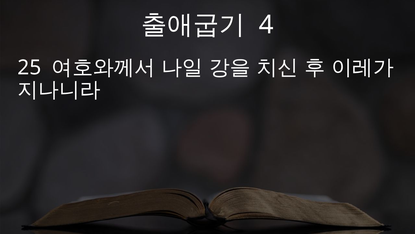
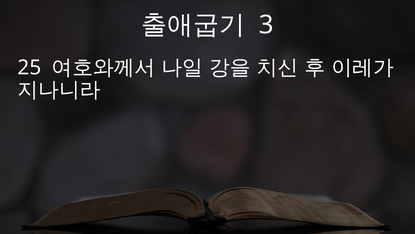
4: 4 -> 3
